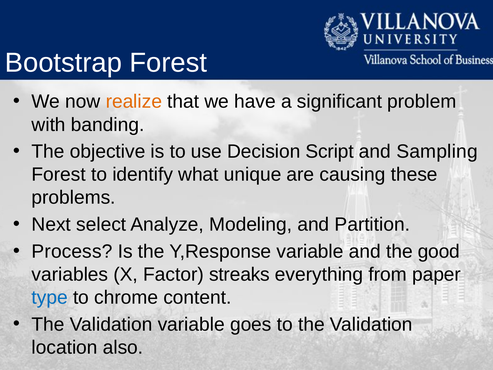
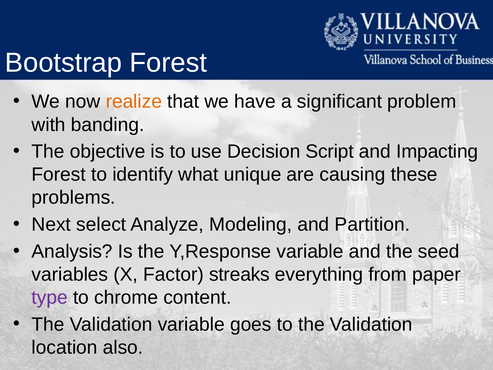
Sampling: Sampling -> Impacting
Process: Process -> Analysis
good: good -> seed
type colour: blue -> purple
